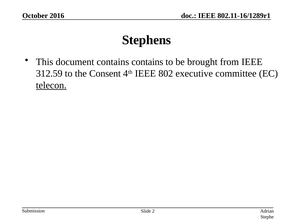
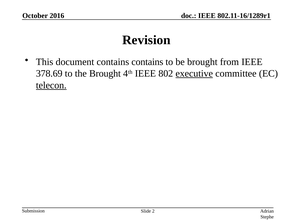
Stephens: Stephens -> Revision
312.59: 312.59 -> 378.69
the Consent: Consent -> Brought
executive underline: none -> present
